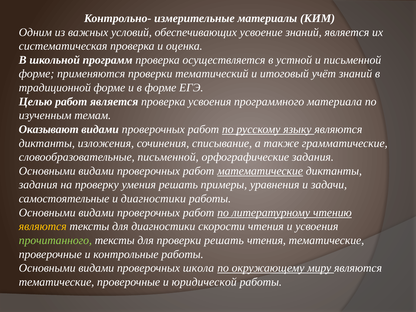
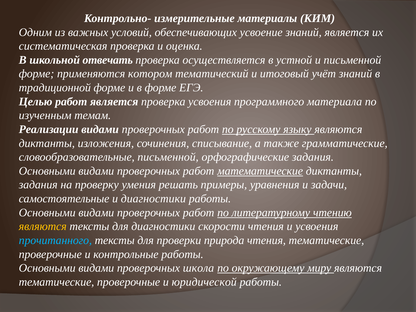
программ: программ -> отвечать
применяются проверки: проверки -> котором
Оказывают: Оказывают -> Реализации
прочитанного colour: light green -> light blue
проверки решать: решать -> природа
